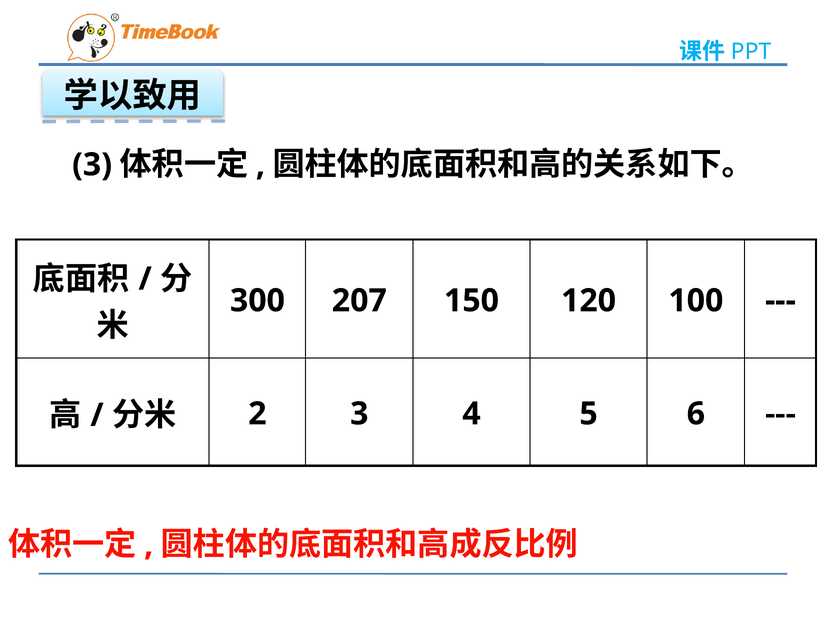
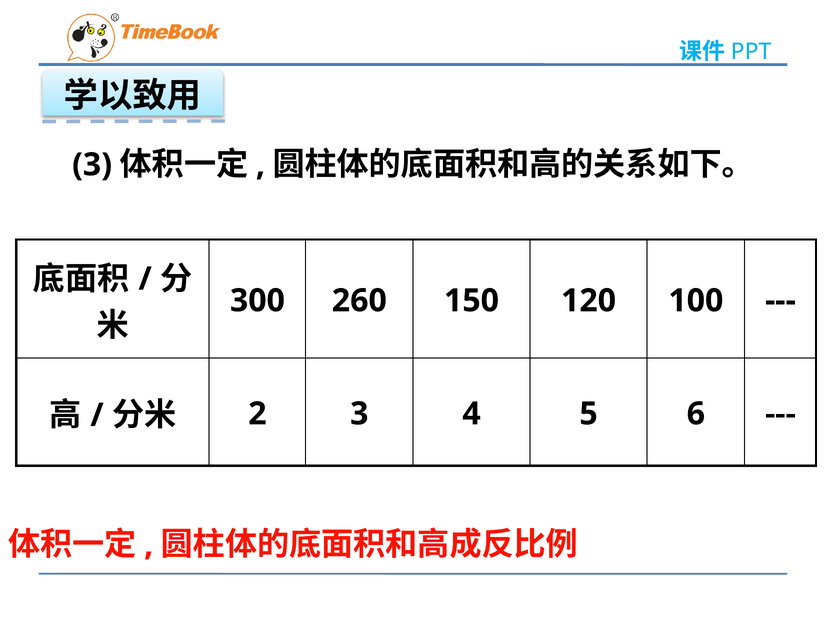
207: 207 -> 260
